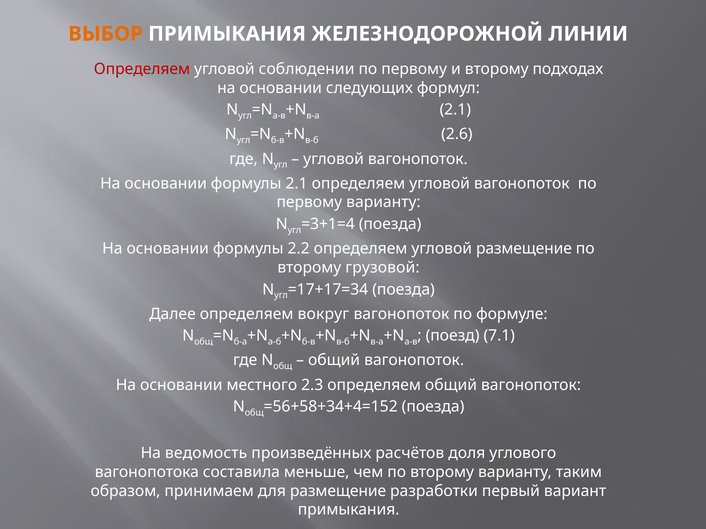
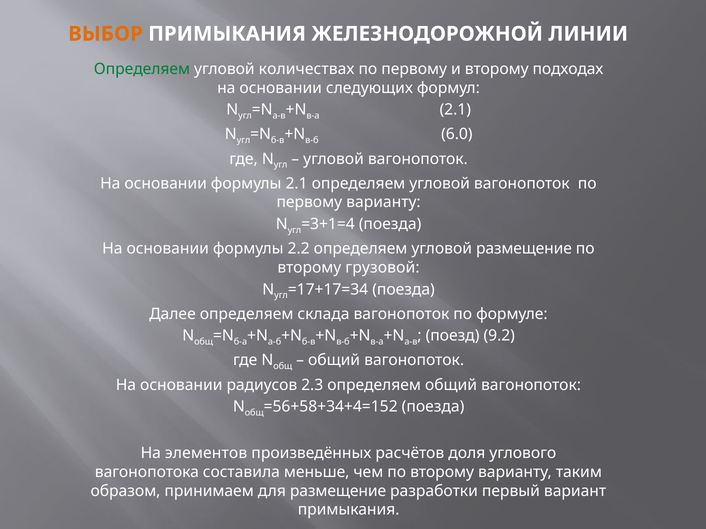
Определяем at (142, 69) colour: red -> green
соблюдении: соблюдении -> количествах
2.6: 2.6 -> 6.0
вокруг: вокруг -> склада
7.1: 7.1 -> 9.2
местного: местного -> радиусов
ведомость: ведомость -> элементов
